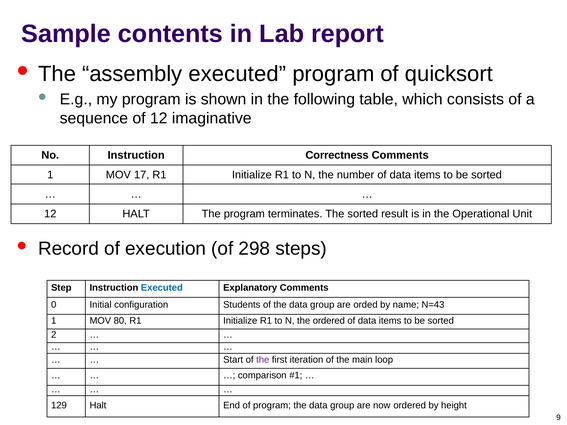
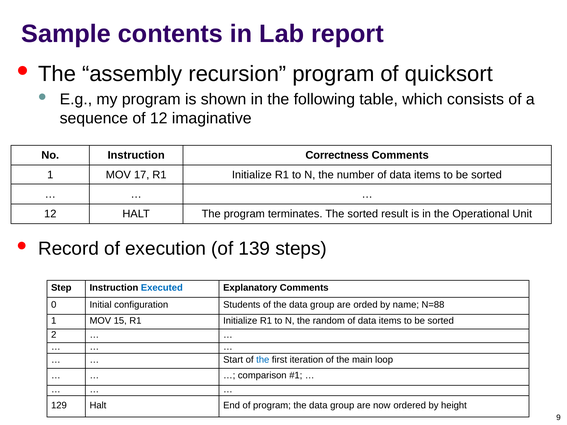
assembly executed: executed -> recursion
298: 298 -> 139
N=43: N=43 -> N=88
80: 80 -> 15
the ordered: ordered -> random
the at (263, 360) colour: purple -> blue
